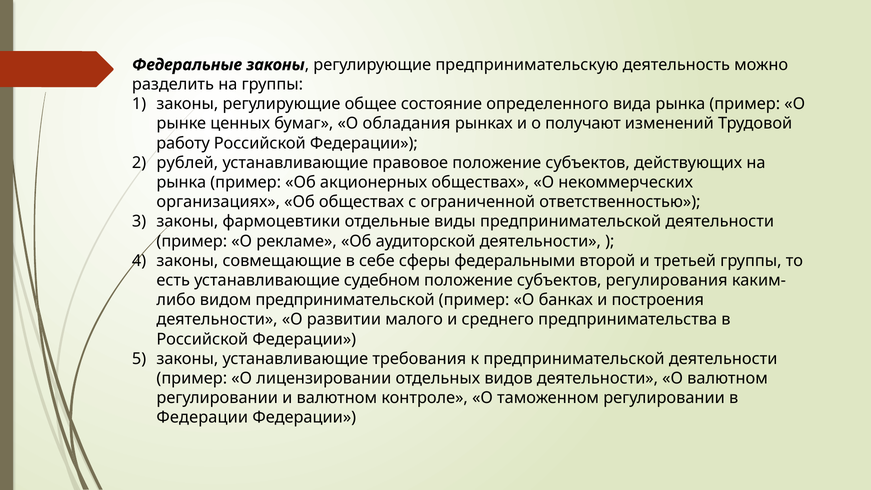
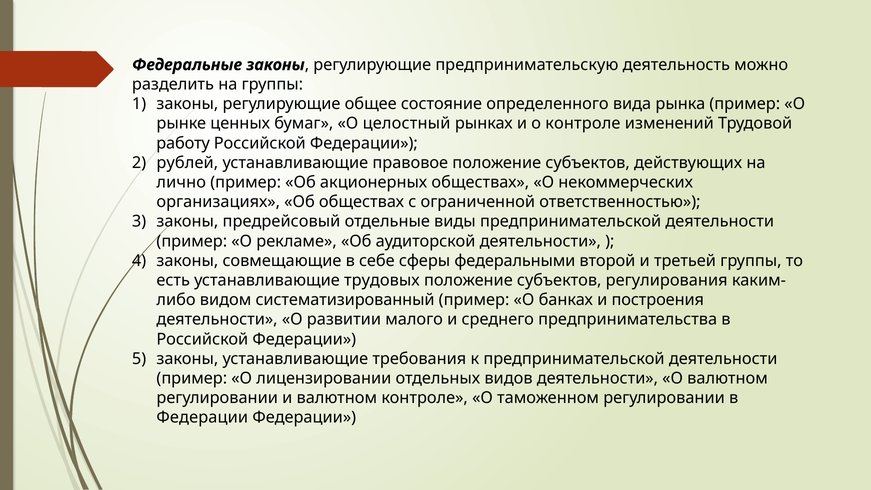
обладания: обладания -> целостный
о получают: получают -> контроле
рынка at (181, 182): рынка -> лично
фармоцевтики: фармоцевтики -> предрейсовый
судебном: судебном -> трудовых
видом предпринимательской: предпринимательской -> систематизированный
